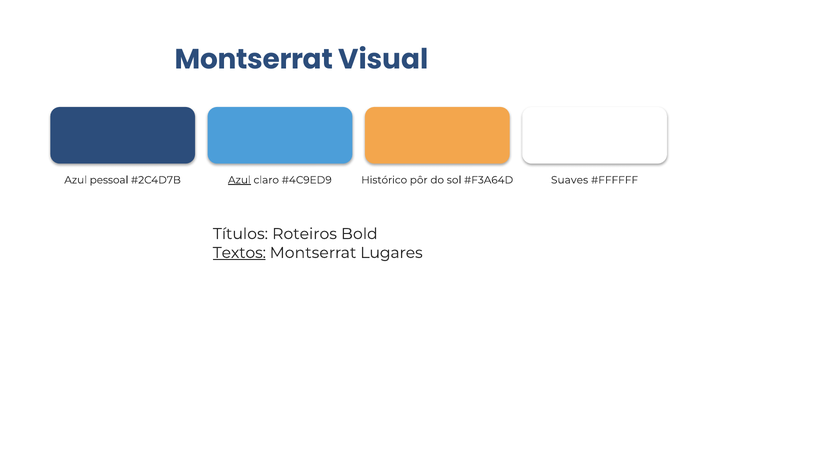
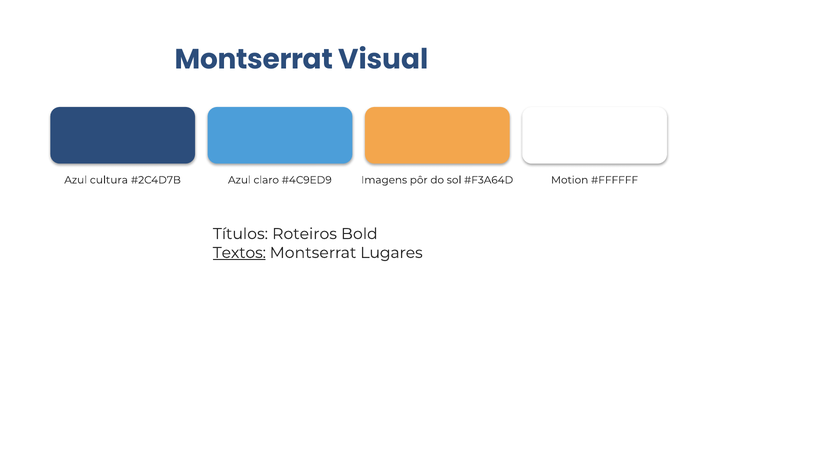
pessoal: pessoal -> cultura
Azul at (239, 180) underline: present -> none
Histórico: Histórico -> Imagens
Suaves: Suaves -> Motion
